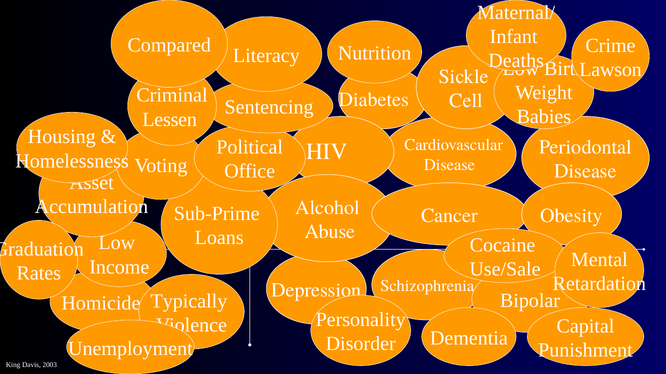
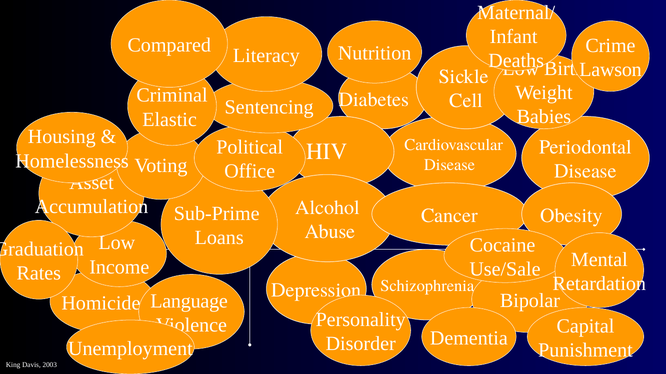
Lessen: Lessen -> Elastic
Typically: Typically -> Language
